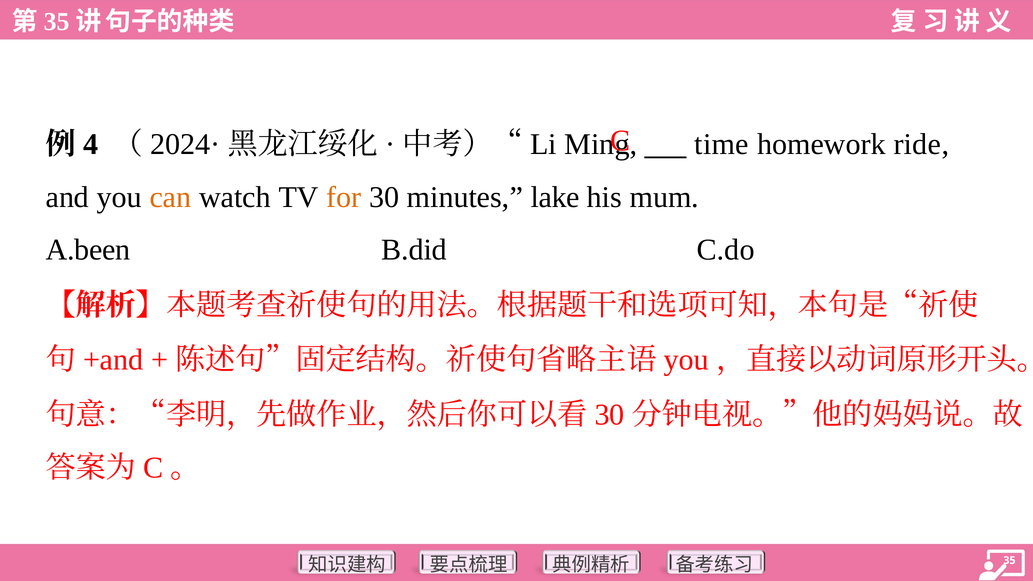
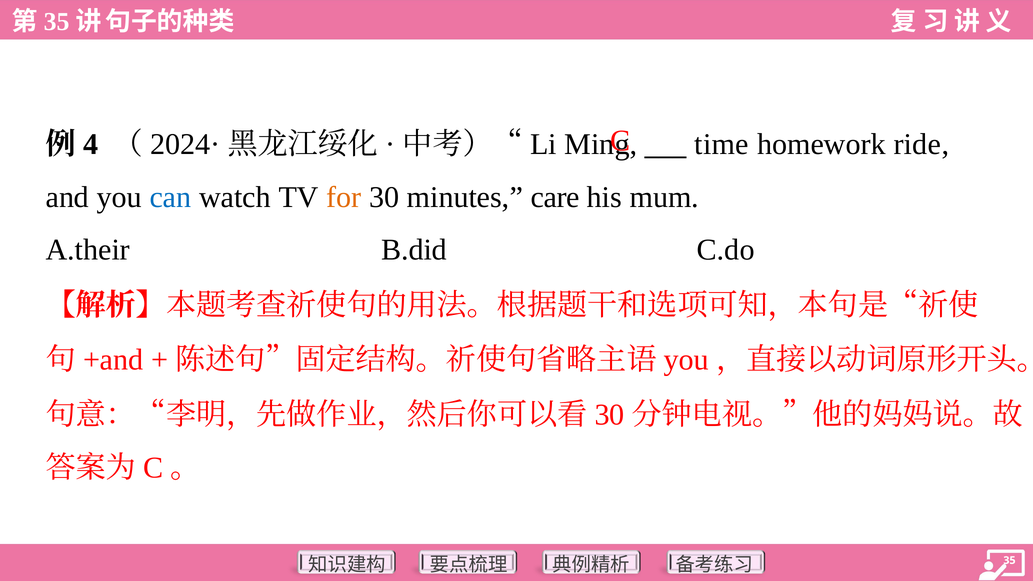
can colour: orange -> blue
lake: lake -> care
A.been: A.been -> A.their
